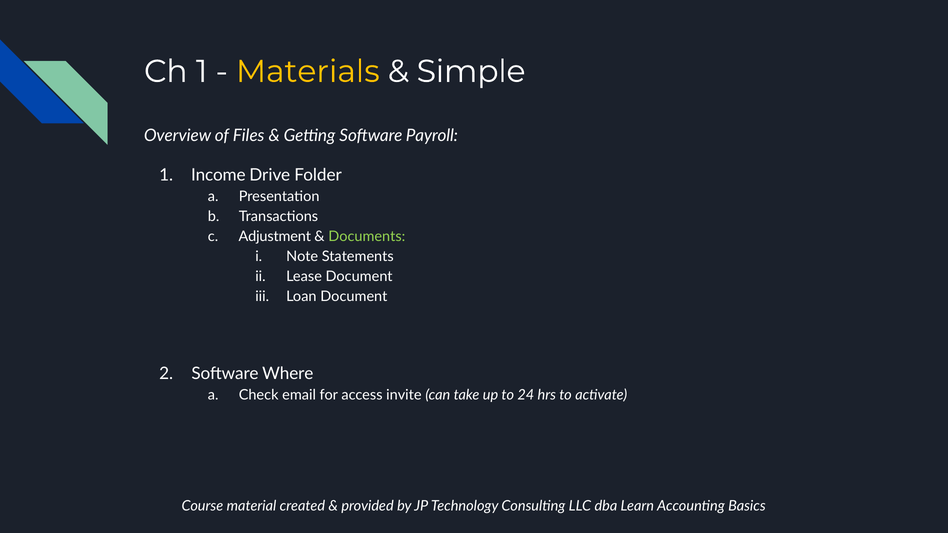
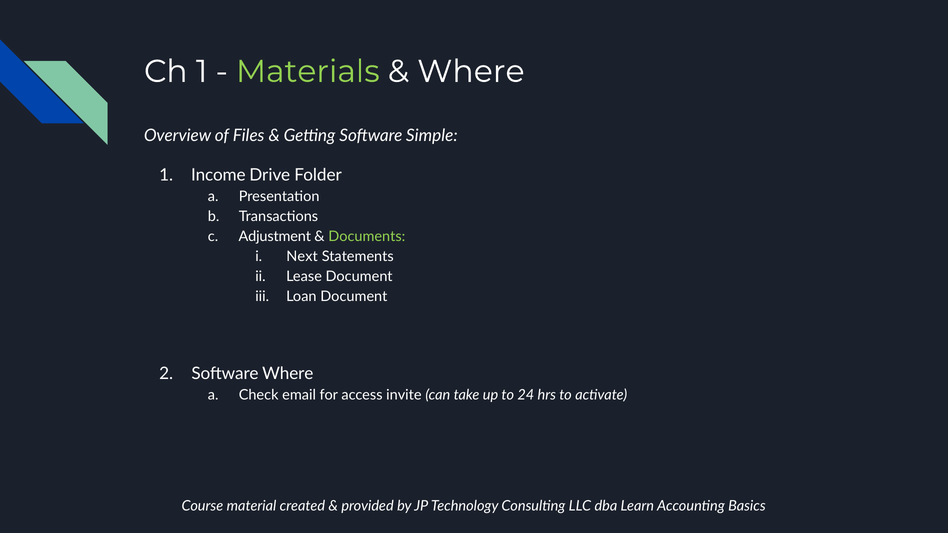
Materials colour: yellow -> light green
Simple at (471, 71): Simple -> Where
Payroll: Payroll -> Simple
Note: Note -> Next
